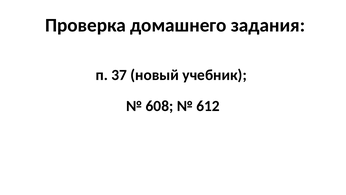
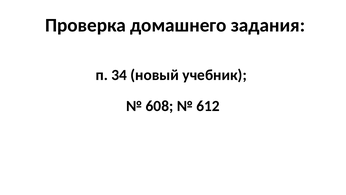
37: 37 -> 34
